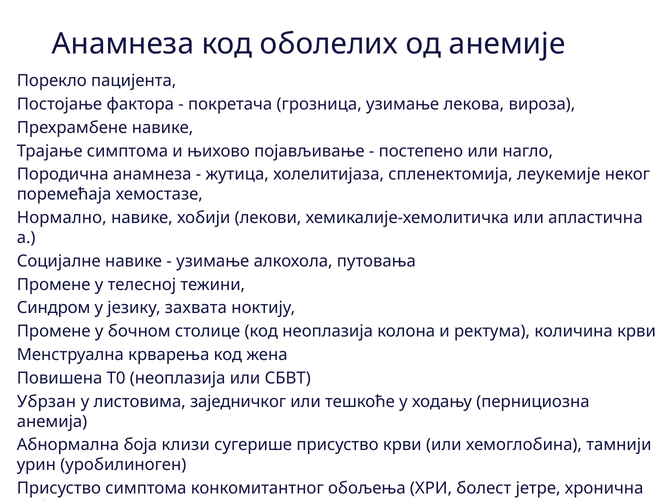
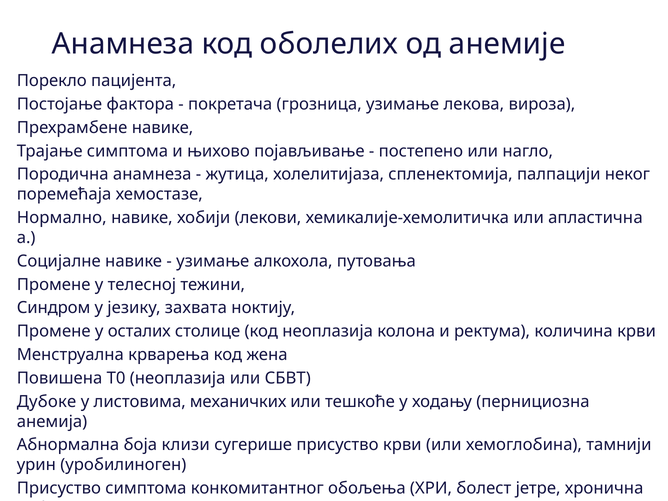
леукемије: леукемије -> палпацији
бочном: бочном -> осталих
Убрзан: Убрзан -> Дубоке
заједничког: заједничког -> механичких
